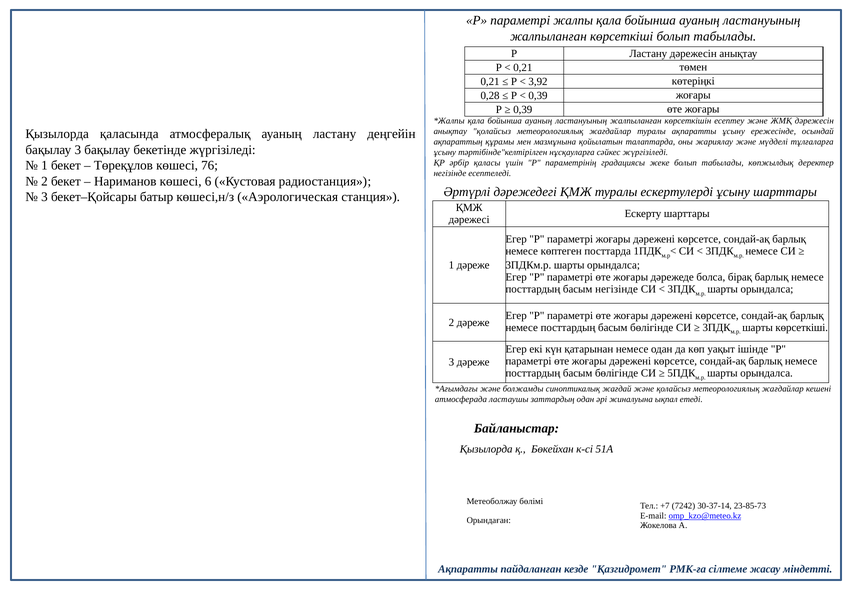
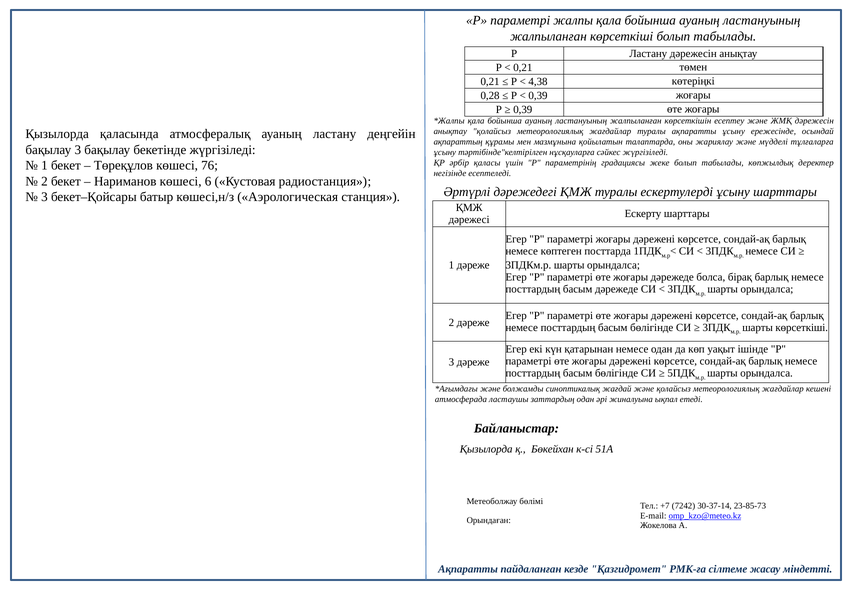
3,92: 3,92 -> 4,38
басым негізінде: негізінде -> дәрежеде
